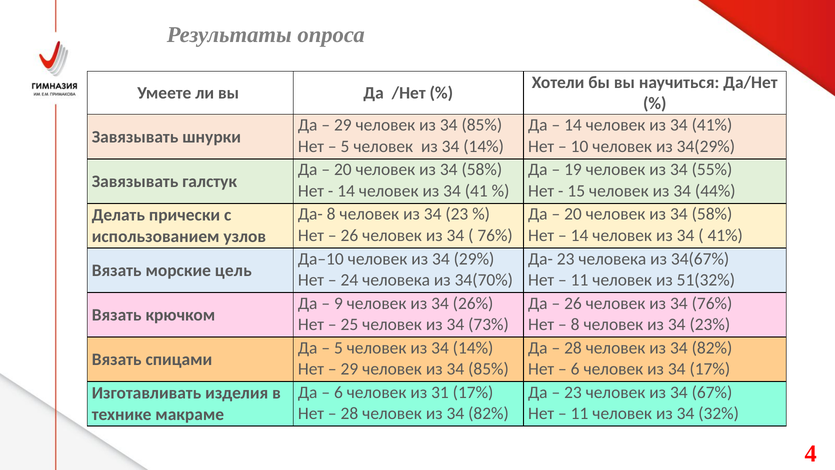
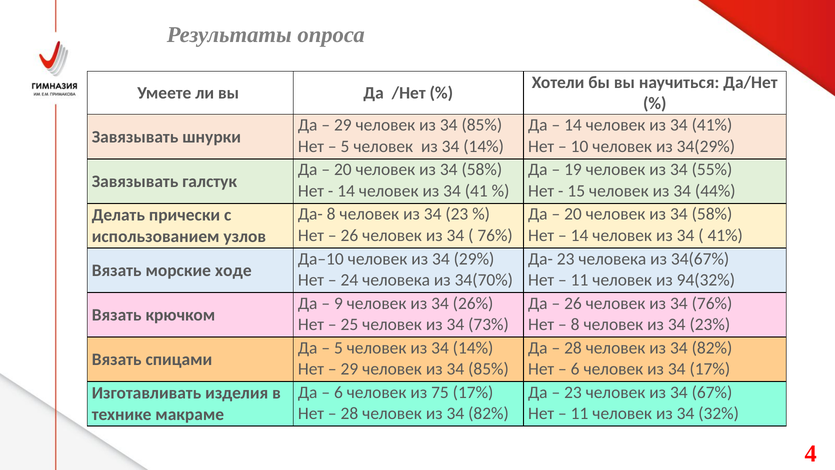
цель: цель -> ходе
51(32%: 51(32% -> 94(32%
31: 31 -> 75
